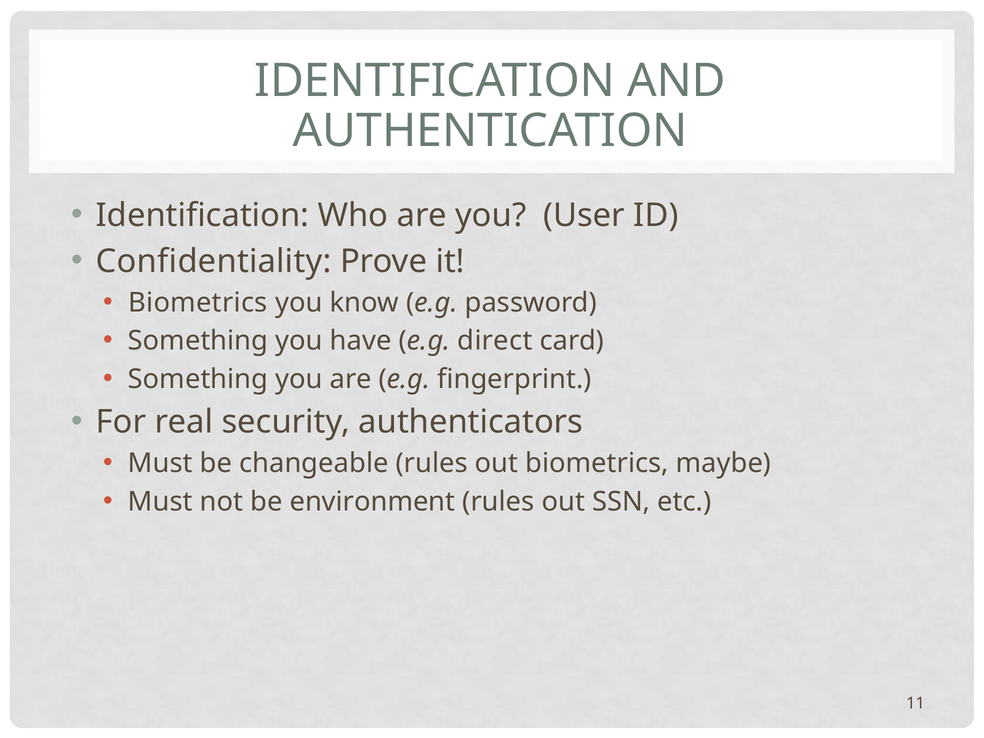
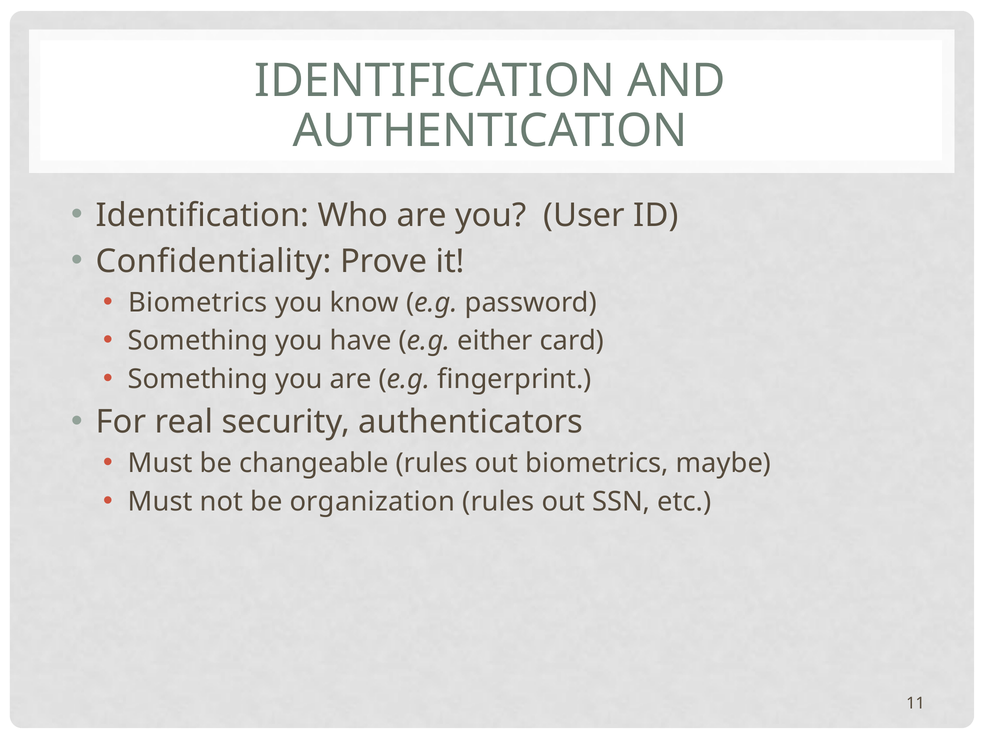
direct: direct -> either
environment: environment -> organization
